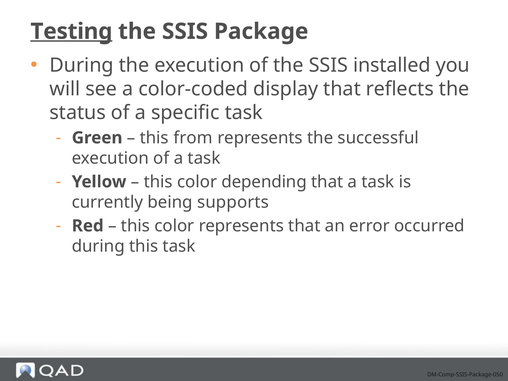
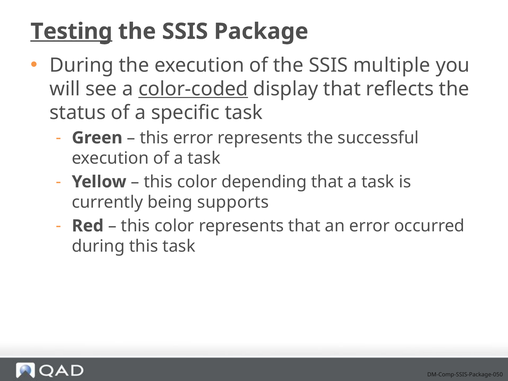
installed: installed -> multiple
color-coded underline: none -> present
this from: from -> error
